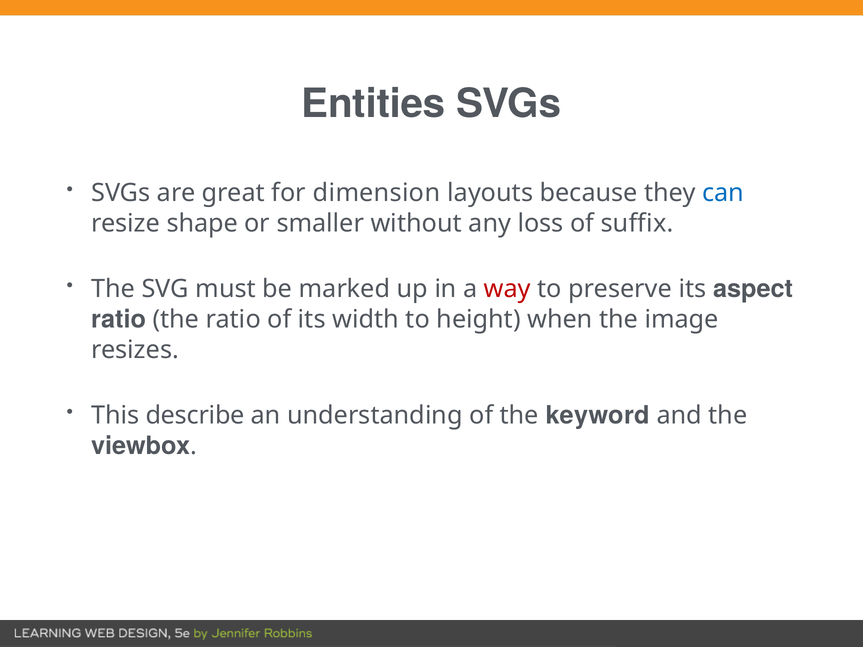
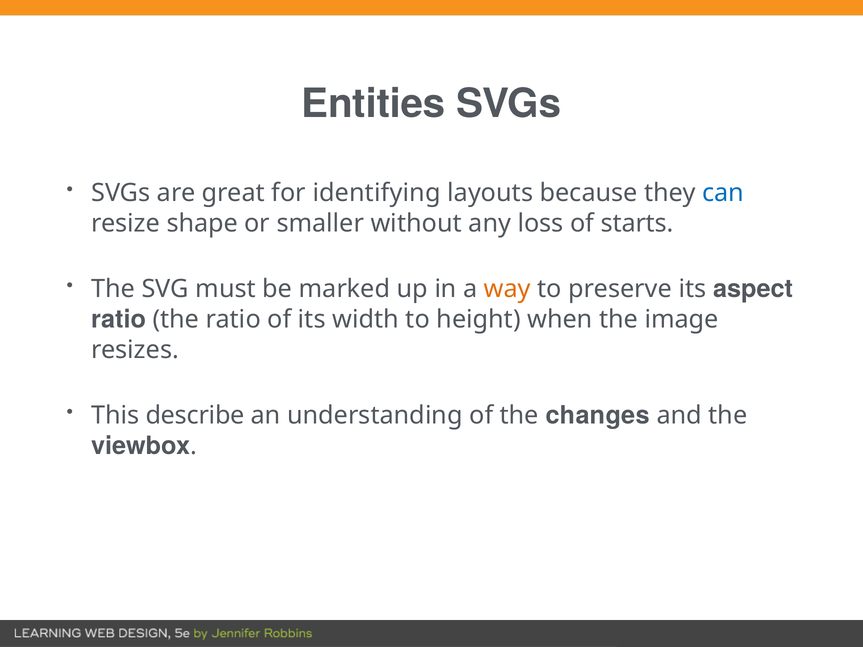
dimension: dimension -> identifying
suffix: suffix -> starts
way colour: red -> orange
keyword: keyword -> changes
